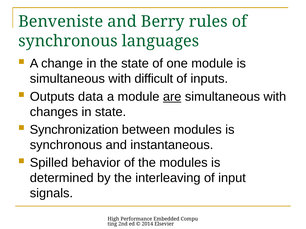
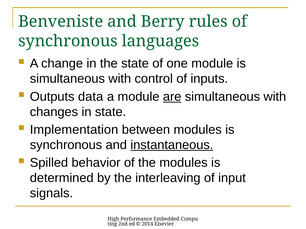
difficult: difficult -> control
Synchronization: Synchronization -> Implementation
instantaneous underline: none -> present
